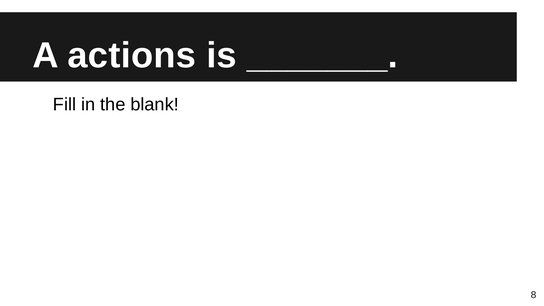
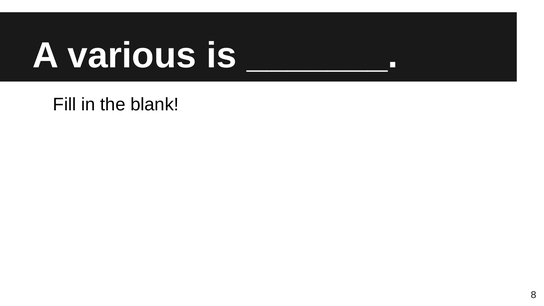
actions: actions -> various
